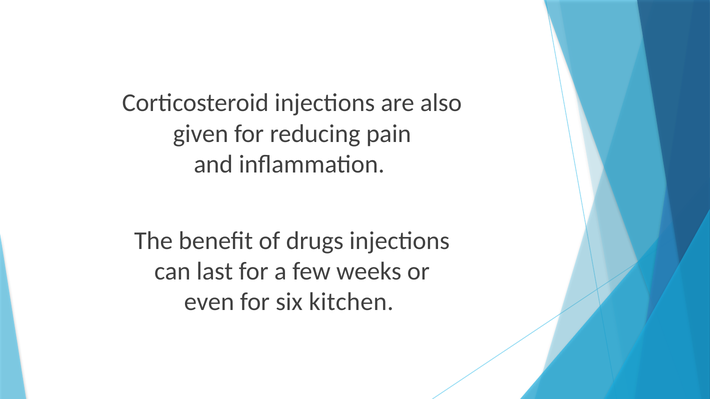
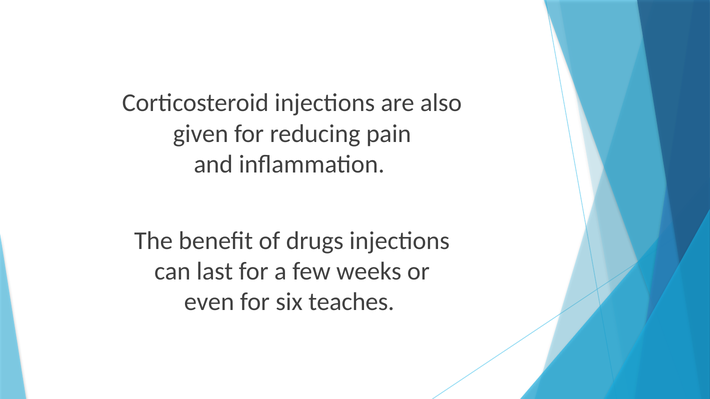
kitchen: kitchen -> teaches
